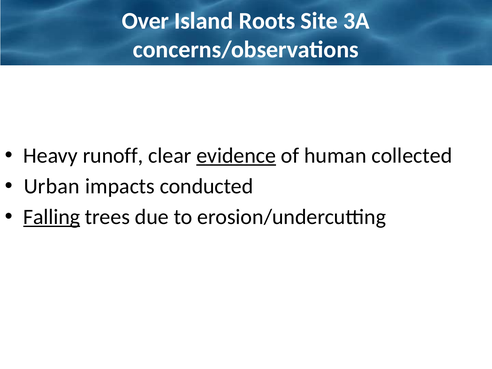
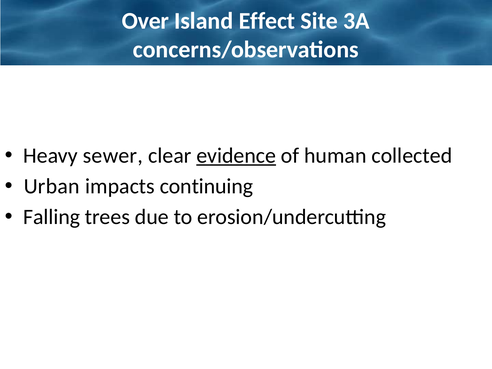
Roots: Roots -> Effect
runoff: runoff -> sewer
conducted: conducted -> continuing
Falling underline: present -> none
